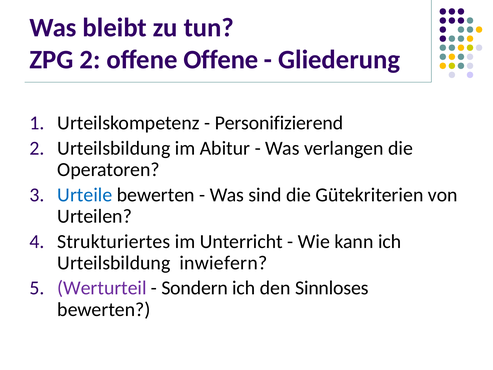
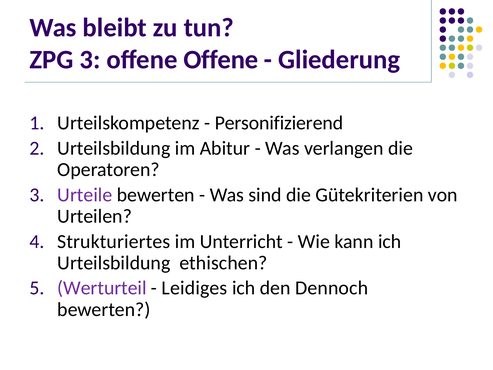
ZPG 2: 2 -> 3
Urteile colour: blue -> purple
inwiefern: inwiefern -> ethischen
Sondern: Sondern -> Leidiges
Sinnloses: Sinnloses -> Dennoch
